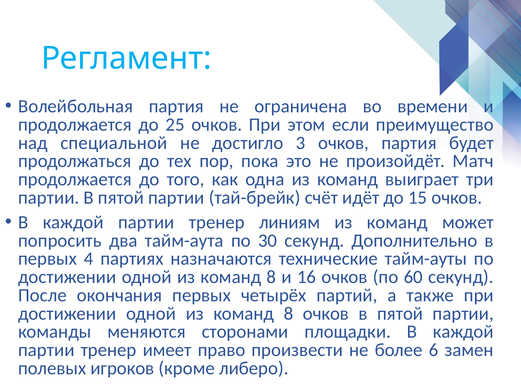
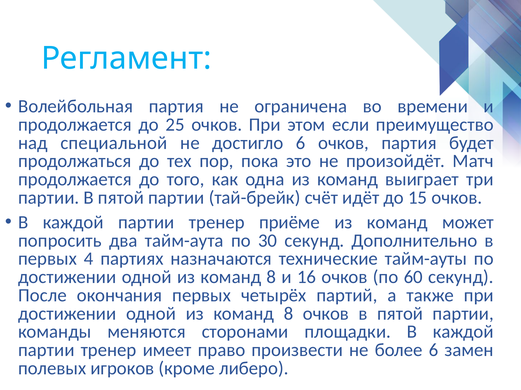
достигло 3: 3 -> 6
линиям: линиям -> приёме
